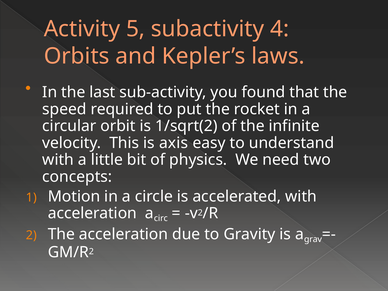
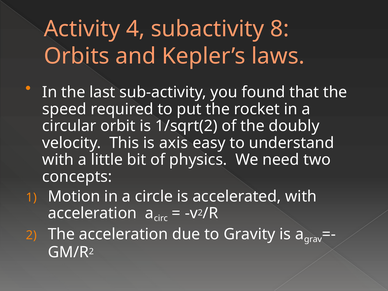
5: 5 -> 4
4: 4 -> 8
infinite: infinite -> doubly
